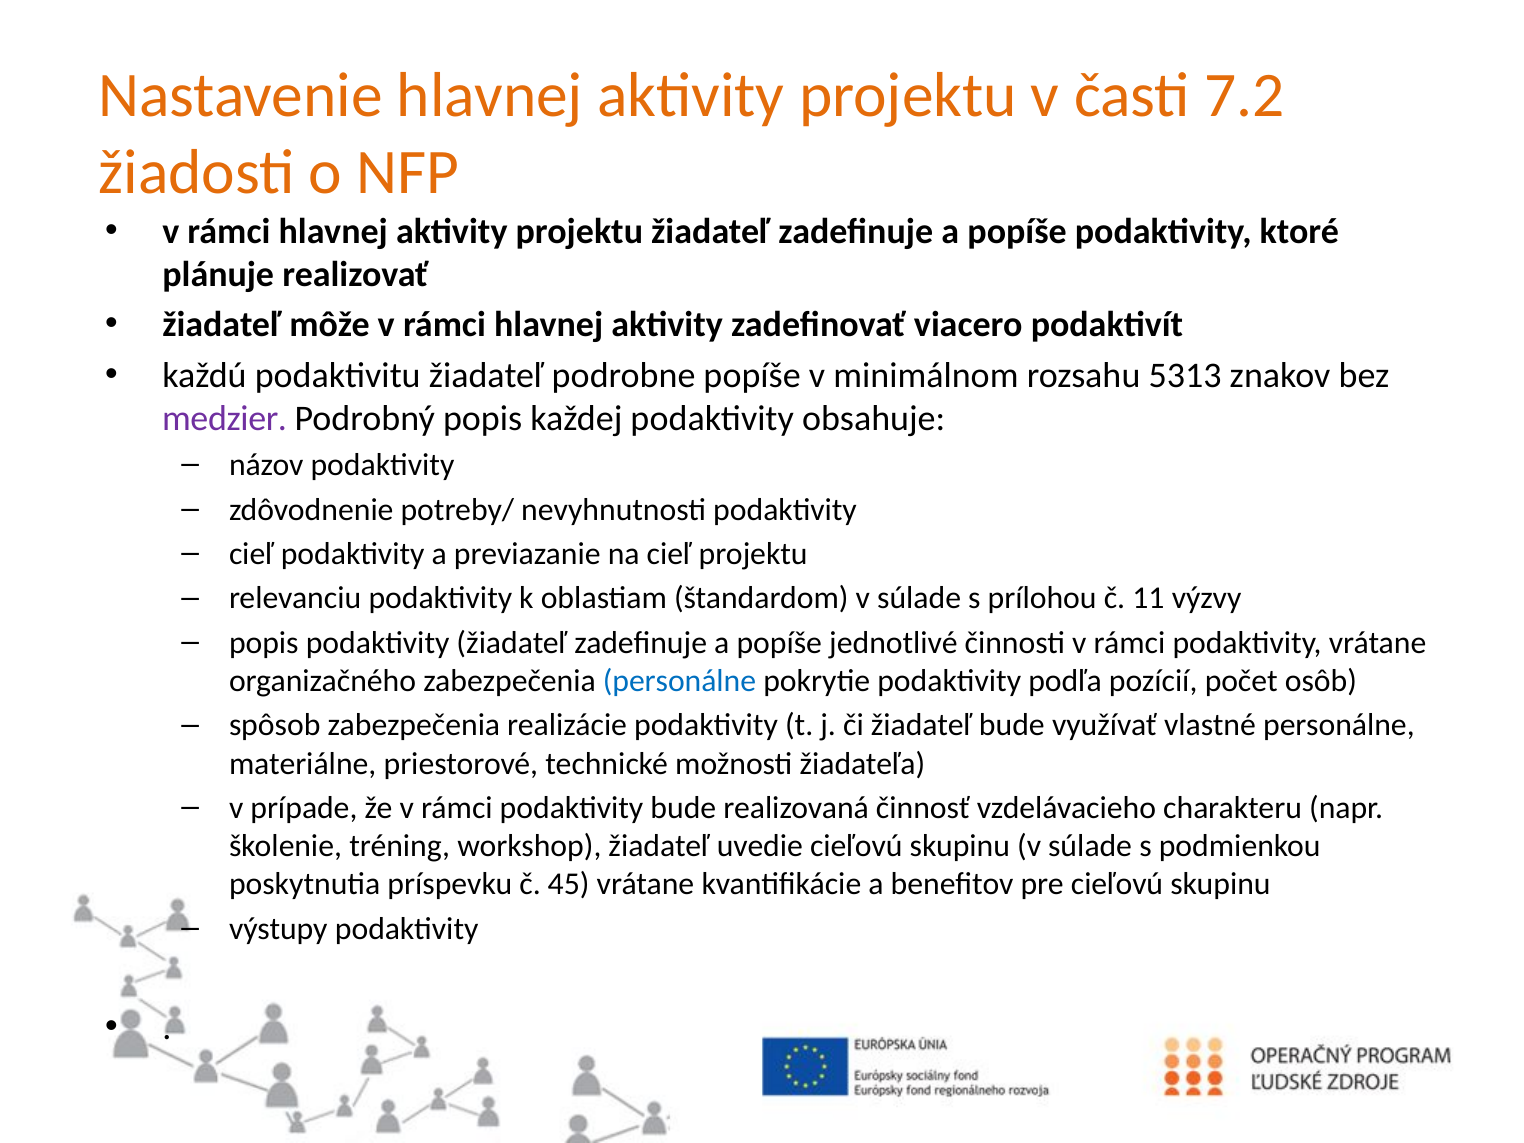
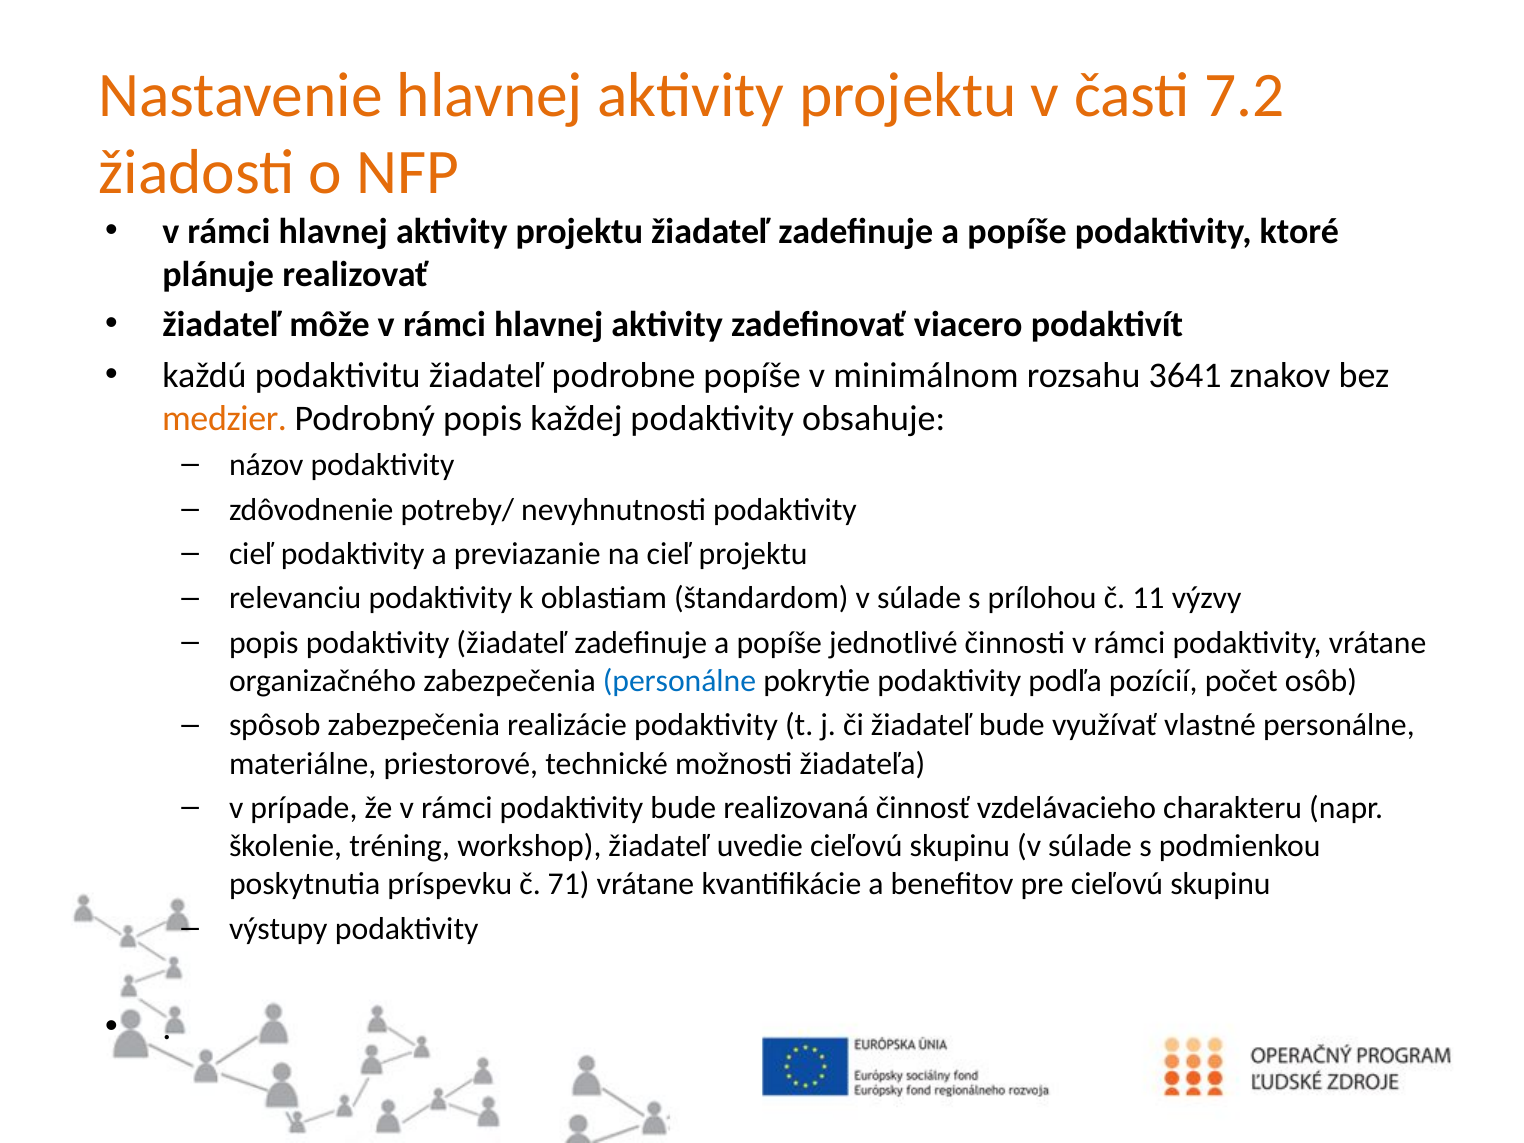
5313: 5313 -> 3641
medzier colour: purple -> orange
45: 45 -> 71
